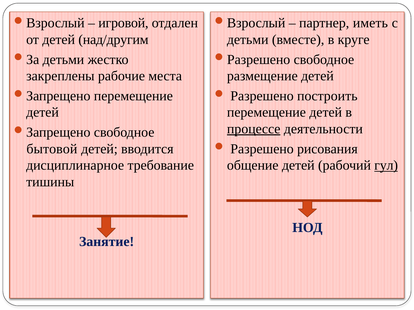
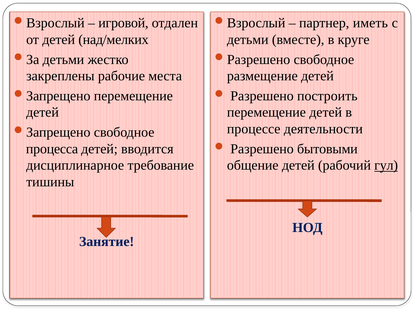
над/другим: над/другим -> над/мелких
процессе underline: present -> none
бытовой: бытовой -> процесса
рисования: рисования -> бытовыми
